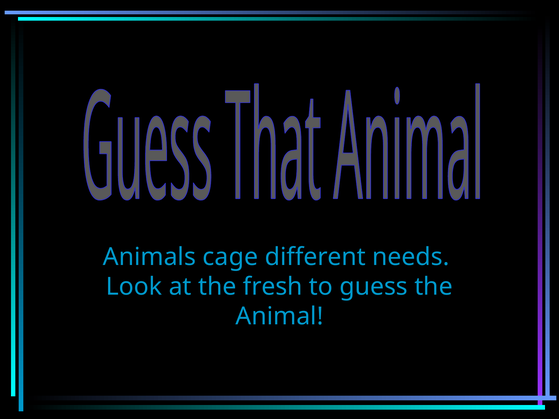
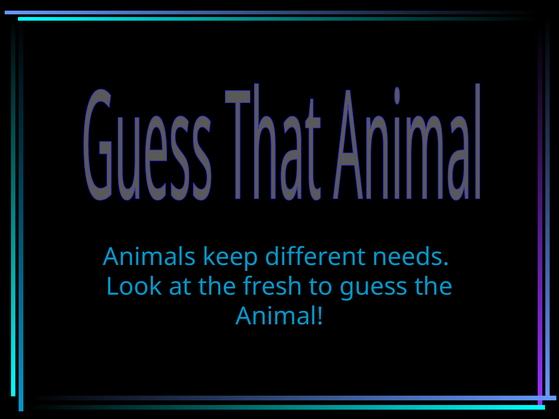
cage: cage -> keep
